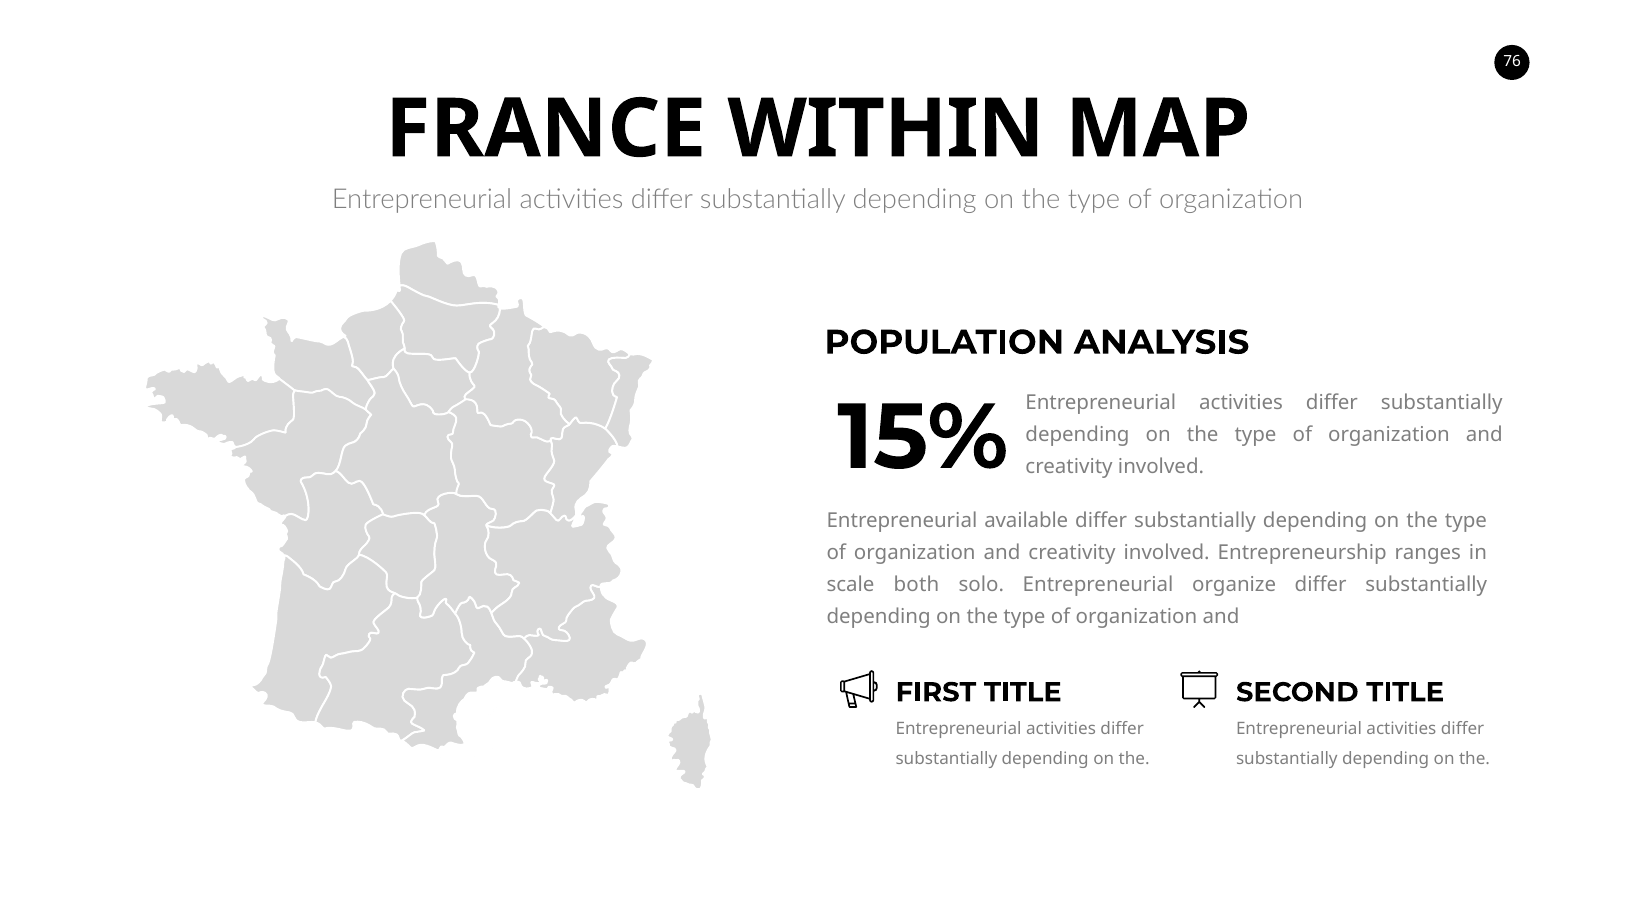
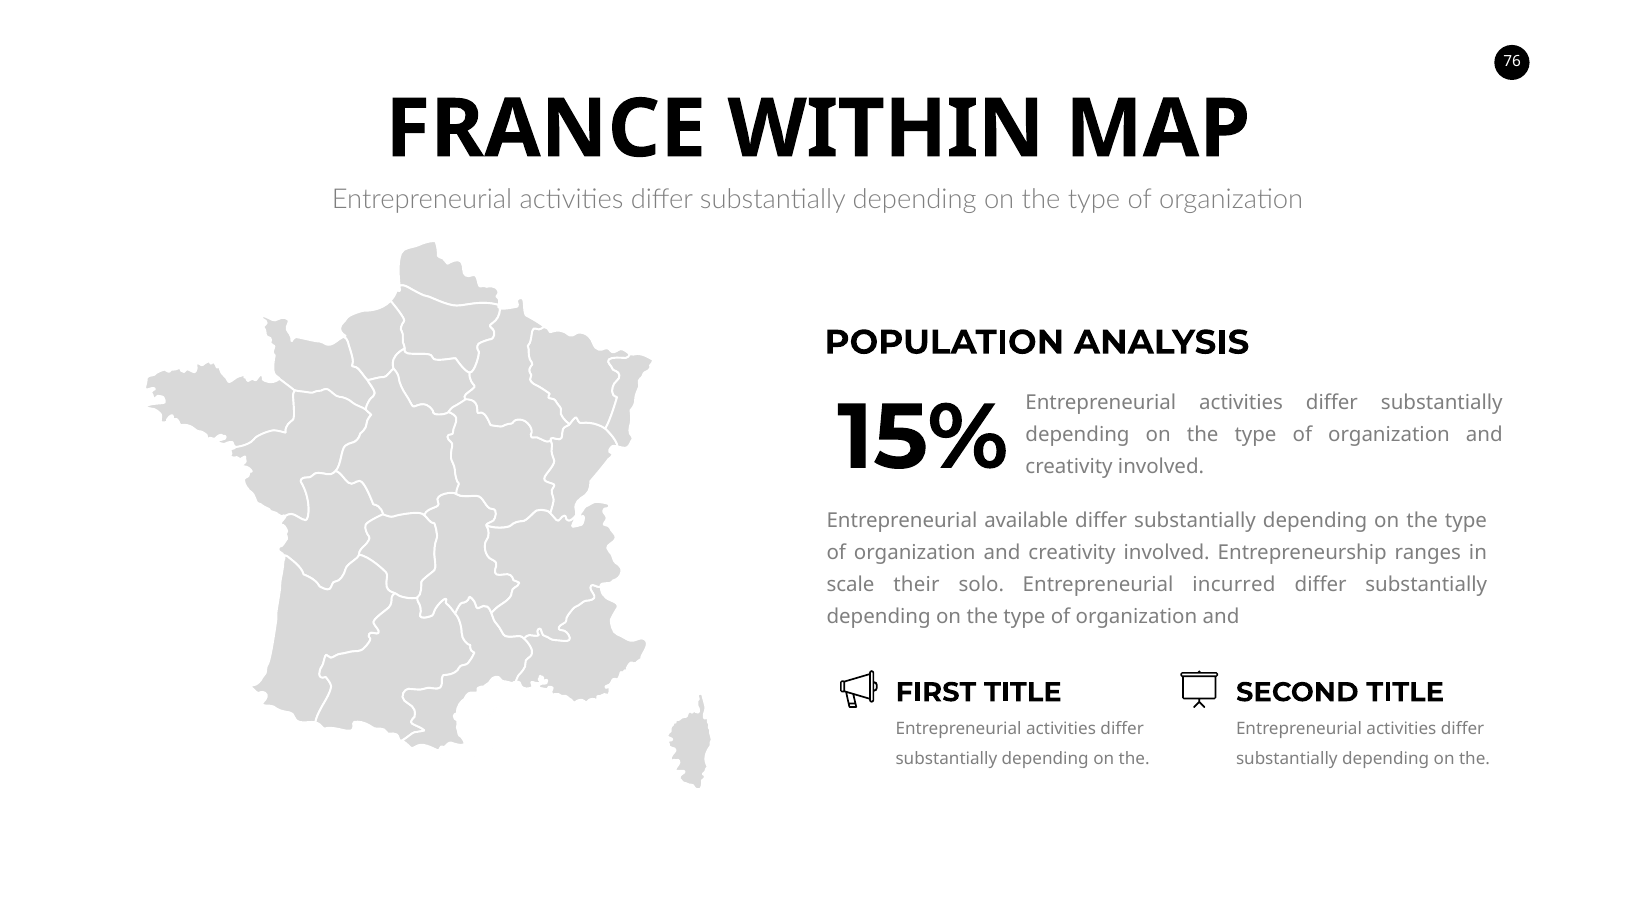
both: both -> their
organize: organize -> incurred
